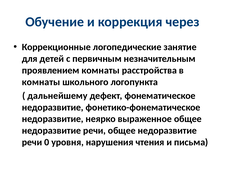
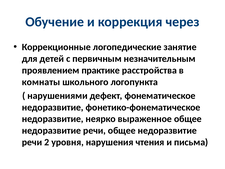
проявлением комнаты: комнаты -> практике
дальнейшему: дальнейшему -> нарушениями
0: 0 -> 2
